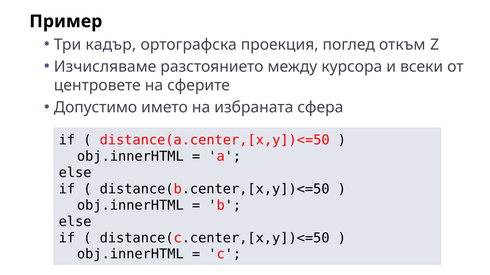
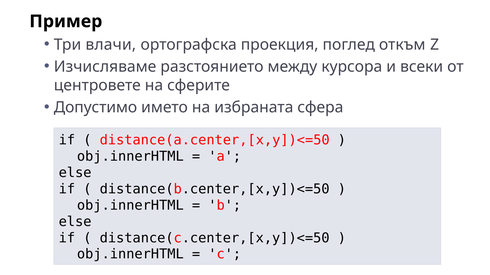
кадър: кадър -> влачи
